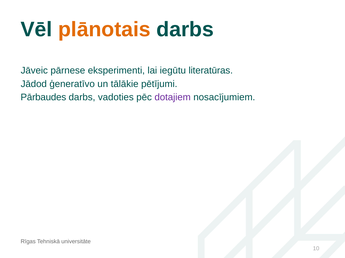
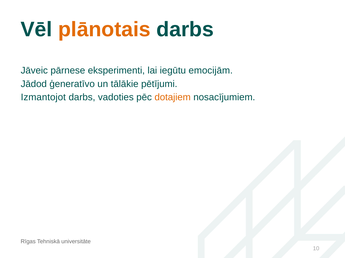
literatūras: literatūras -> emocijām
Pārbaudes: Pārbaudes -> Izmantojot
dotajiem colour: purple -> orange
